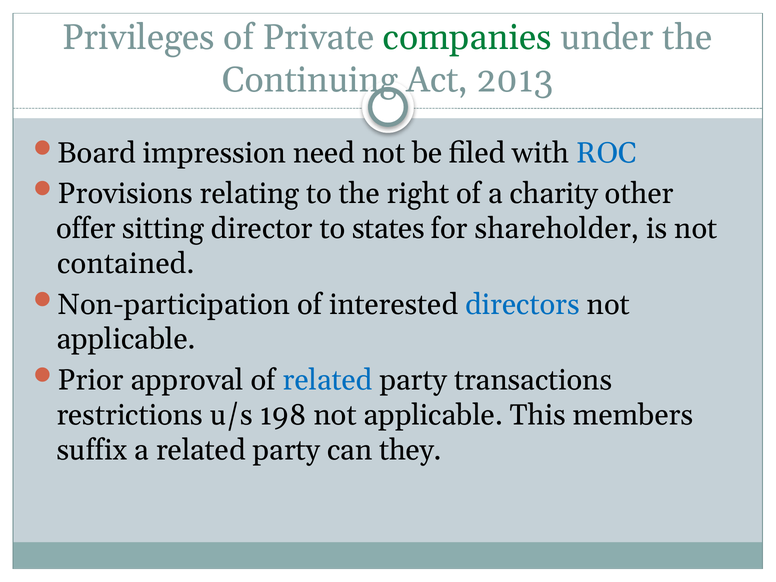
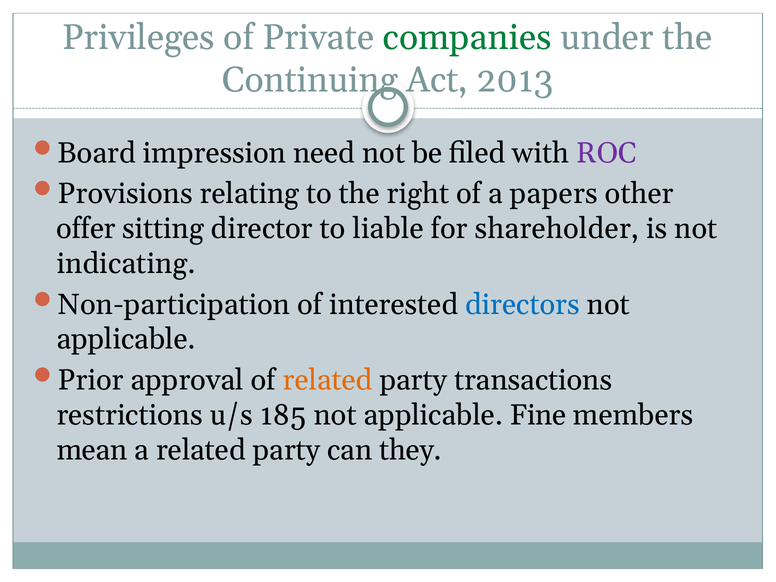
ROC colour: blue -> purple
charity: charity -> papers
states: states -> liable
contained: contained -> indicating
related at (328, 380) colour: blue -> orange
198: 198 -> 185
This: This -> Fine
suffix: suffix -> mean
